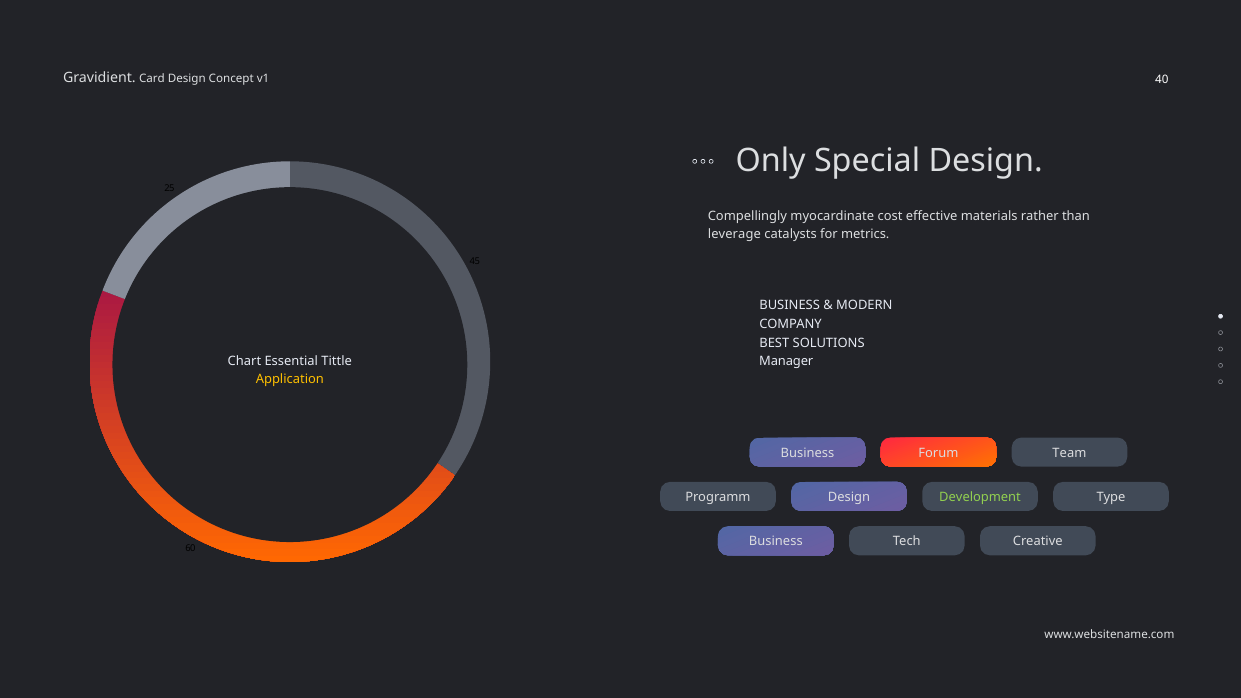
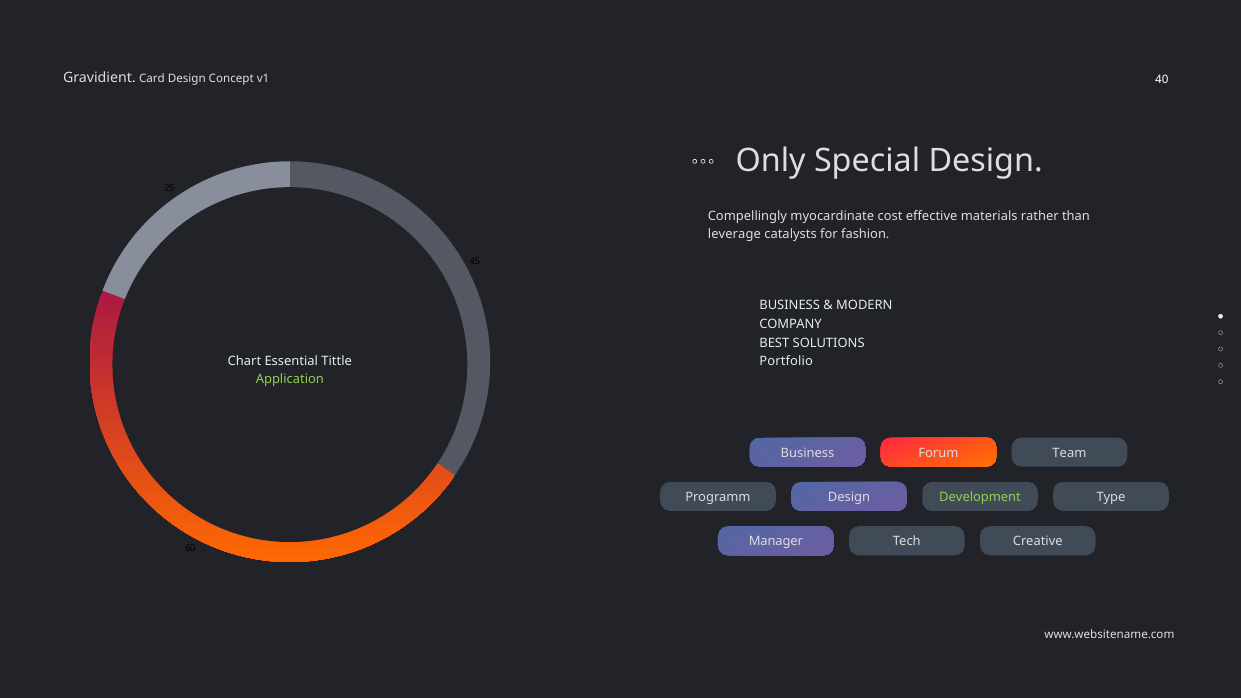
metrics: metrics -> fashion
Manager: Manager -> Portfolio
Application colour: yellow -> light green
Business at (776, 542): Business -> Manager
